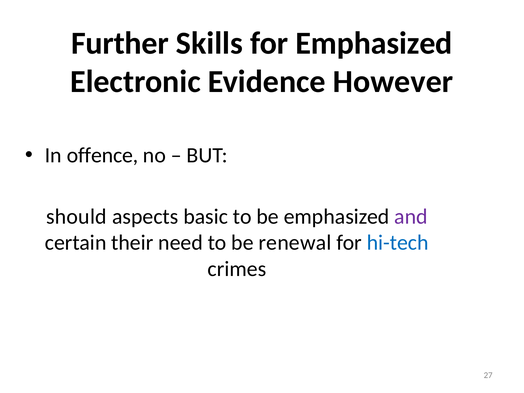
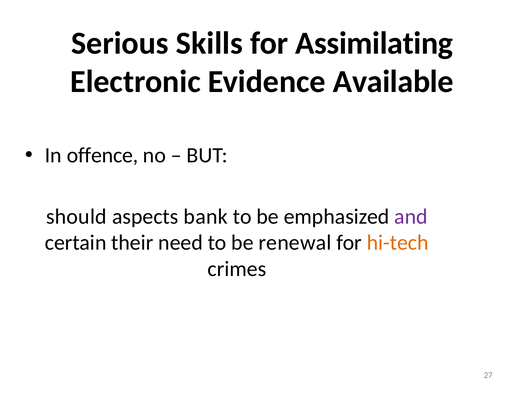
Further: Further -> Serious
for Emphasized: Emphasized -> Assimilating
However: However -> Available
basic: basic -> bank
hi-tech colour: blue -> orange
